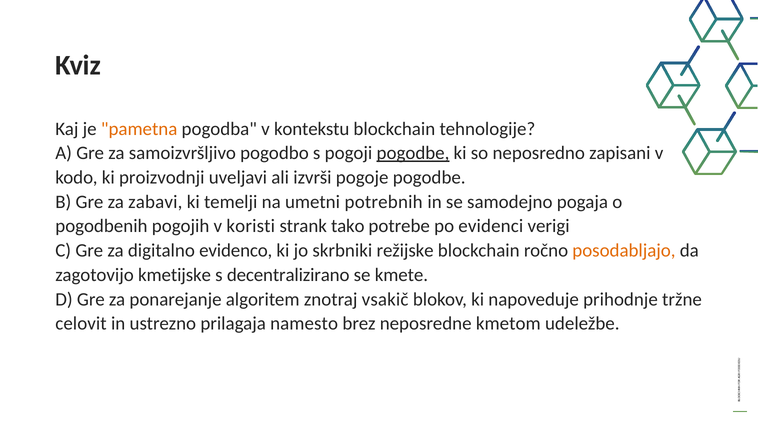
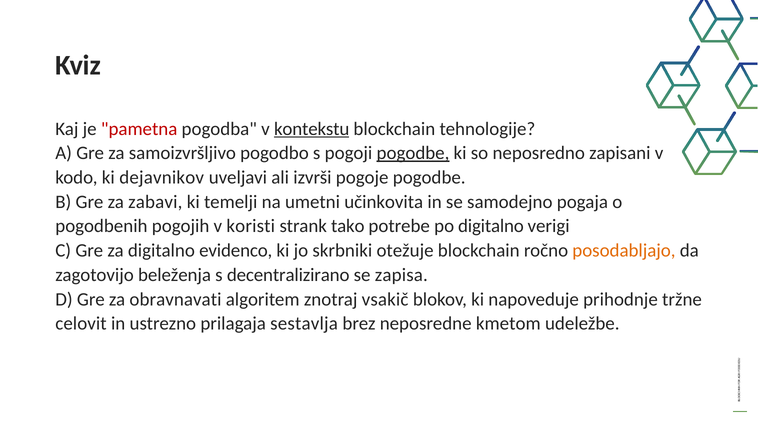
pametna colour: orange -> red
kontekstu underline: none -> present
proizvodnji: proizvodnji -> dejavnikov
potrebnih: potrebnih -> učinkovita
po evidenci: evidenci -> digitalno
režijske: režijske -> otežuje
kmetijske: kmetijske -> beleženja
kmete: kmete -> zapisa
ponarejanje: ponarejanje -> obravnavati
namesto: namesto -> sestavlja
